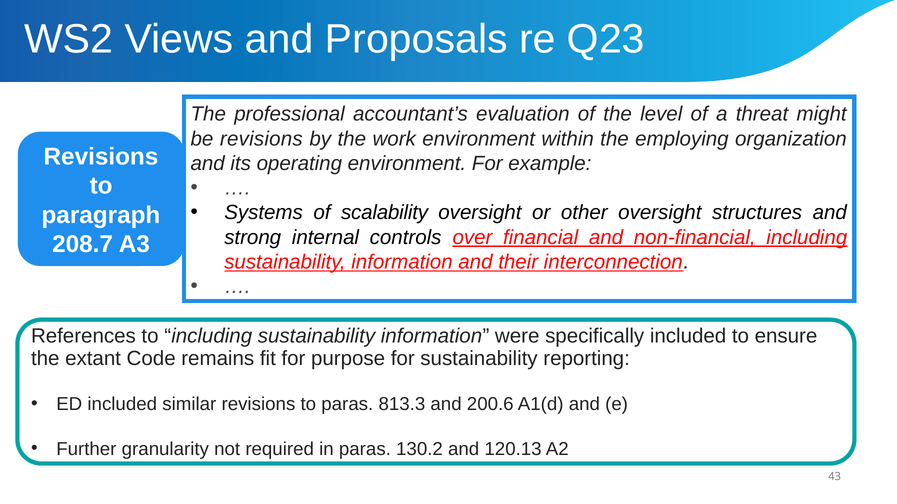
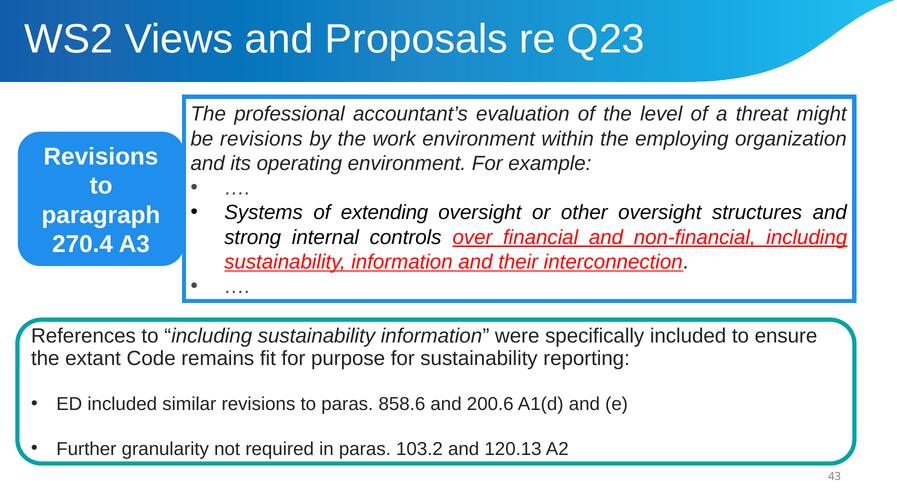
scalability: scalability -> extending
208.7: 208.7 -> 270.4
813.3: 813.3 -> 858.6
130.2: 130.2 -> 103.2
